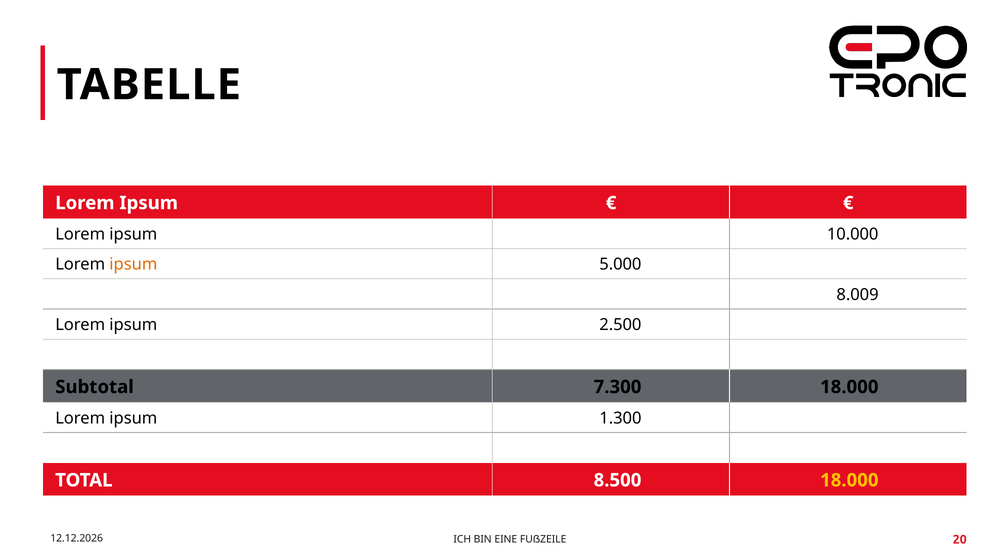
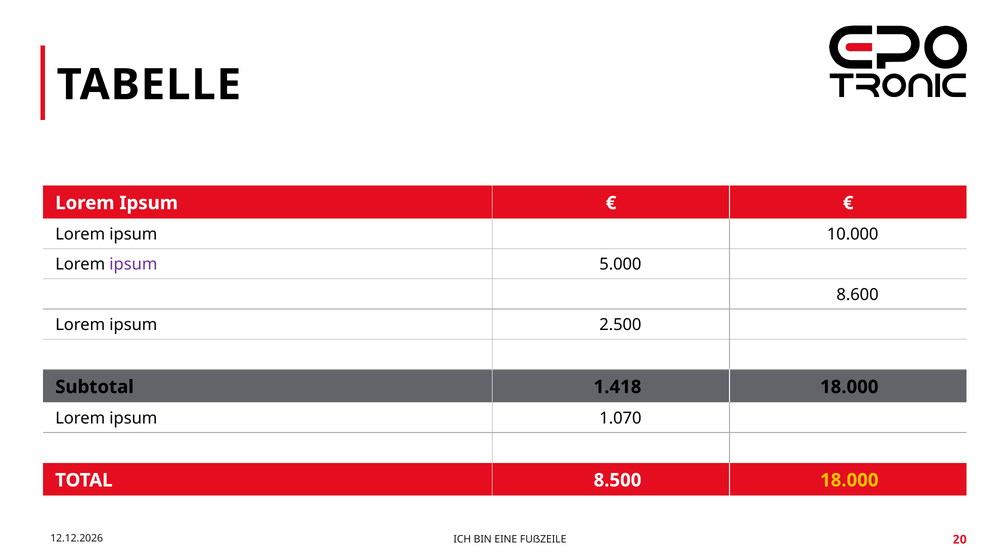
ipsum at (133, 265) colour: orange -> purple
8.009: 8.009 -> 8.600
7.300: 7.300 -> 1.418
1.300: 1.300 -> 1.070
